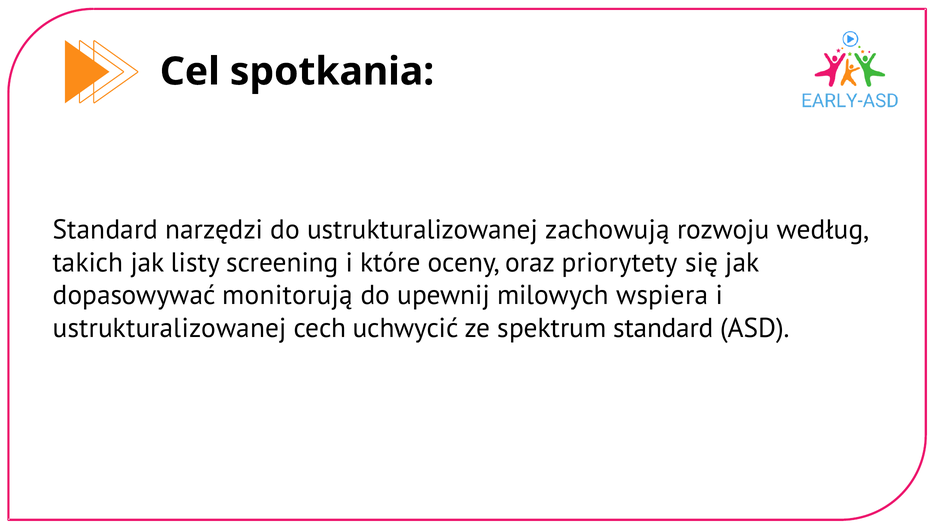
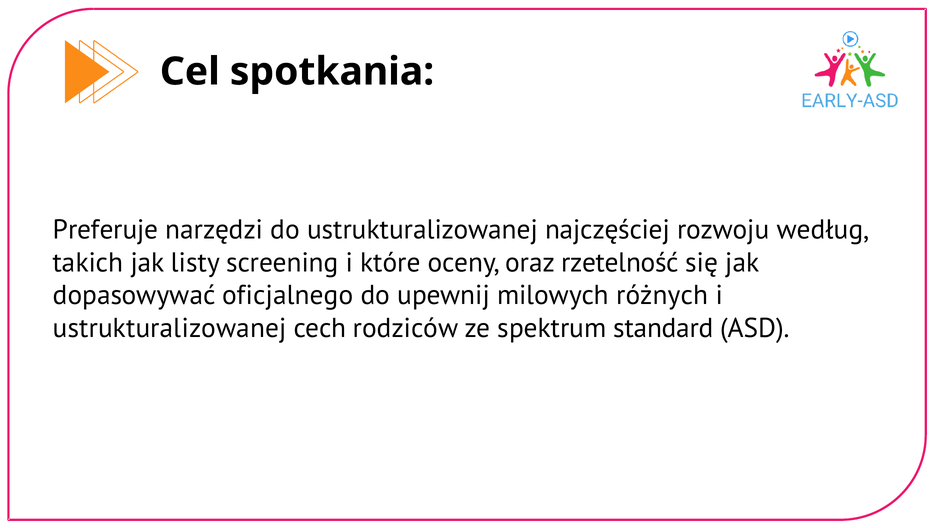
Standard at (105, 230): Standard -> Preferuje
zachowują: zachowują -> najczęściej
priorytety: priorytety -> rzetelność
monitorują: monitorują -> oficjalnego
wspiera: wspiera -> różnych
uchwycić: uchwycić -> rodziców
